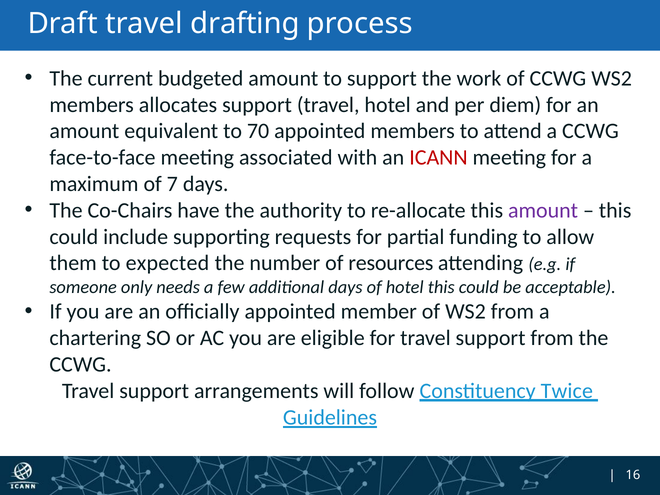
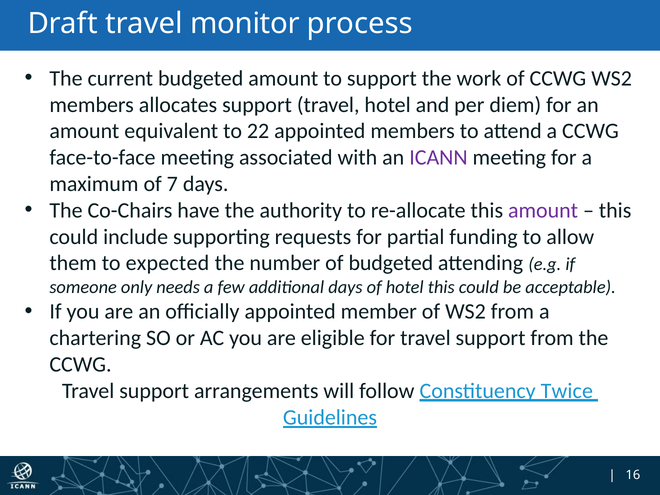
drafting: drafting -> monitor
70: 70 -> 22
ICANN colour: red -> purple
of resources: resources -> budgeted
